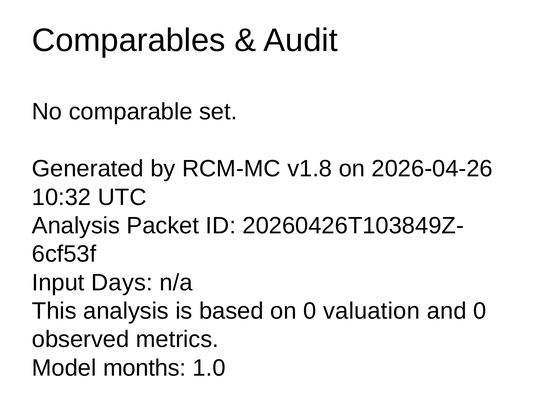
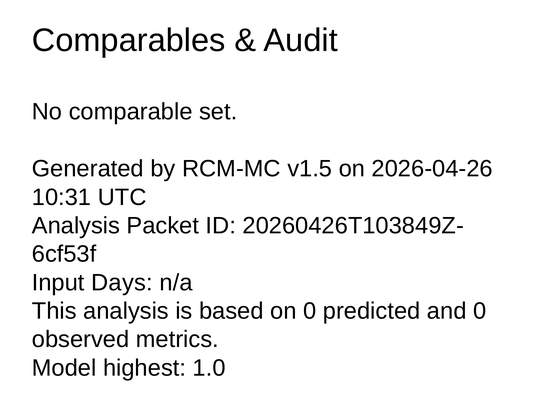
v1.8: v1.8 -> v1.5
10:32: 10:32 -> 10:31
valuation: valuation -> predicted
months: months -> highest
